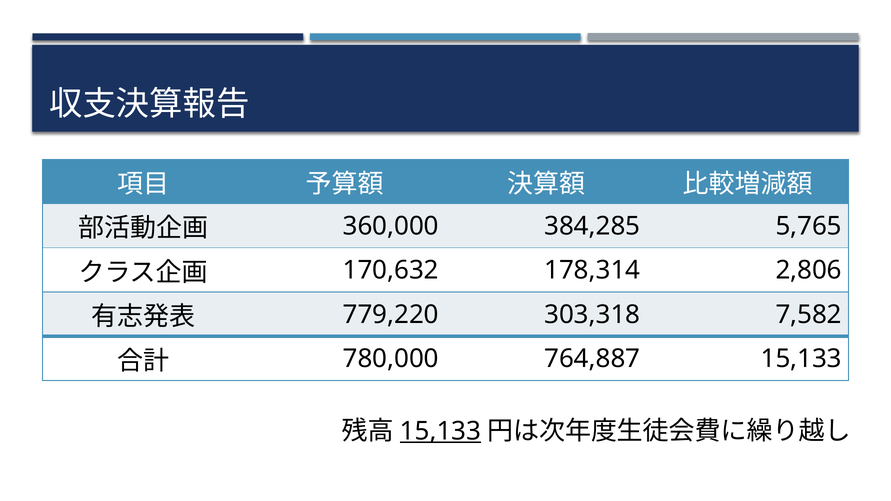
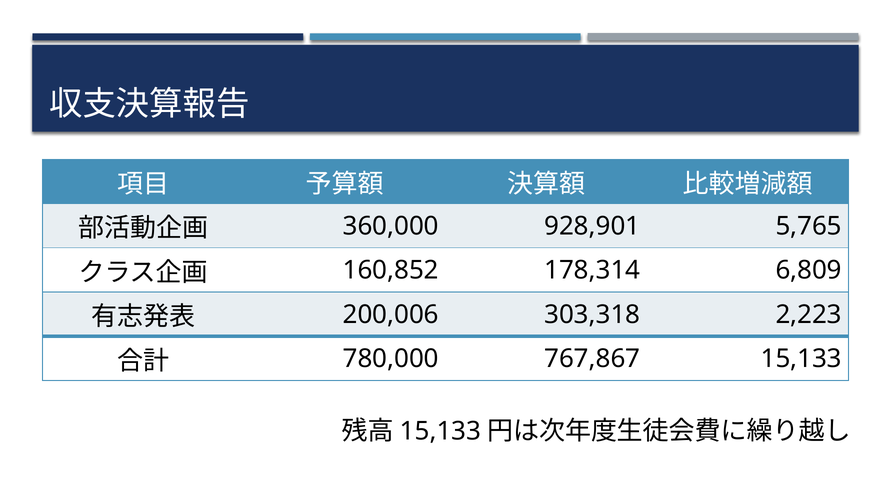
384,285: 384,285 -> 928,901
170,632: 170,632 -> 160,852
2,806: 2,806 -> 6,809
779,220: 779,220 -> 200,006
7,582: 7,582 -> 2,223
764,887: 764,887 -> 767,867
15,133 at (440, 431) underline: present -> none
